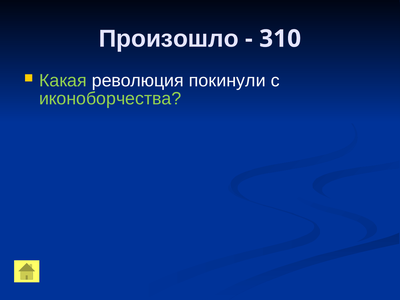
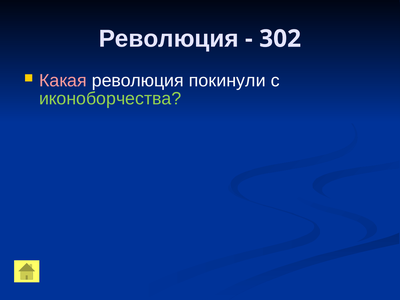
Произошло at (169, 39): Произошло -> Революция
310: 310 -> 302
Какая colour: light green -> pink
